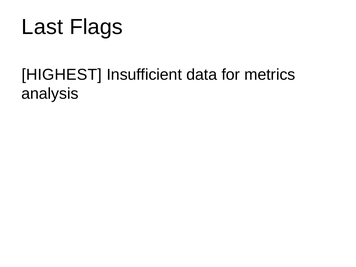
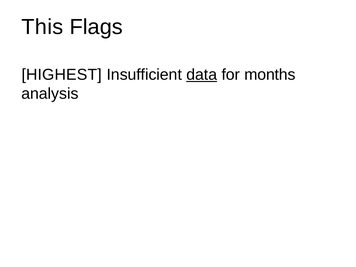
Last: Last -> This
data underline: none -> present
metrics: metrics -> months
